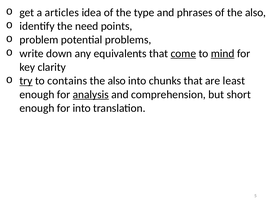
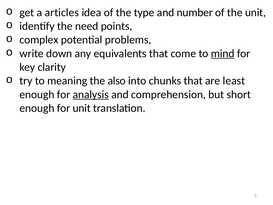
phrases: phrases -> number
of the also: also -> unit
problem: problem -> complex
come underline: present -> none
try underline: present -> none
contains: contains -> meaning
for into: into -> unit
